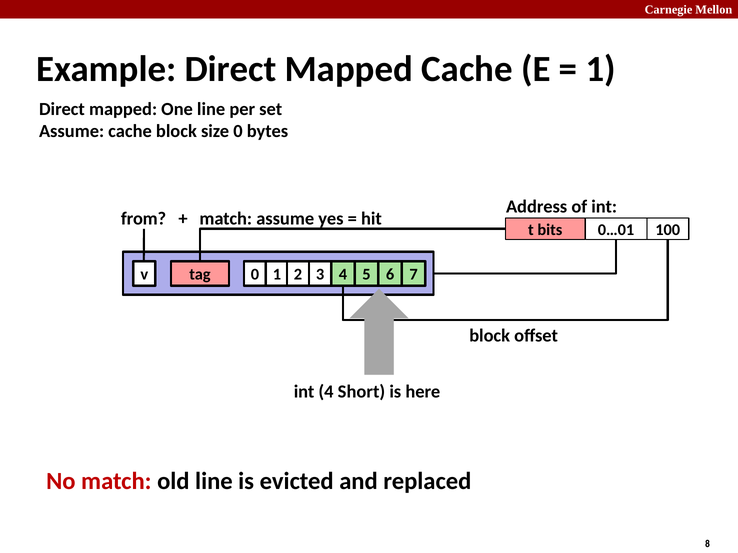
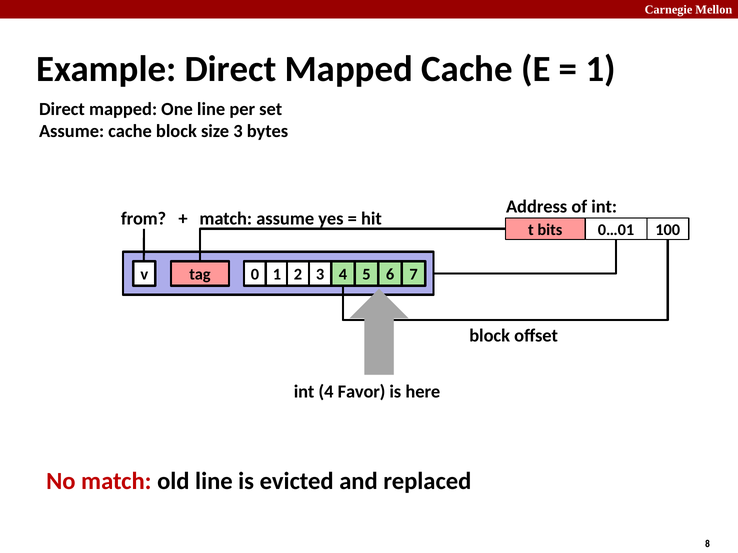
size 0: 0 -> 3
Short: Short -> Favor
